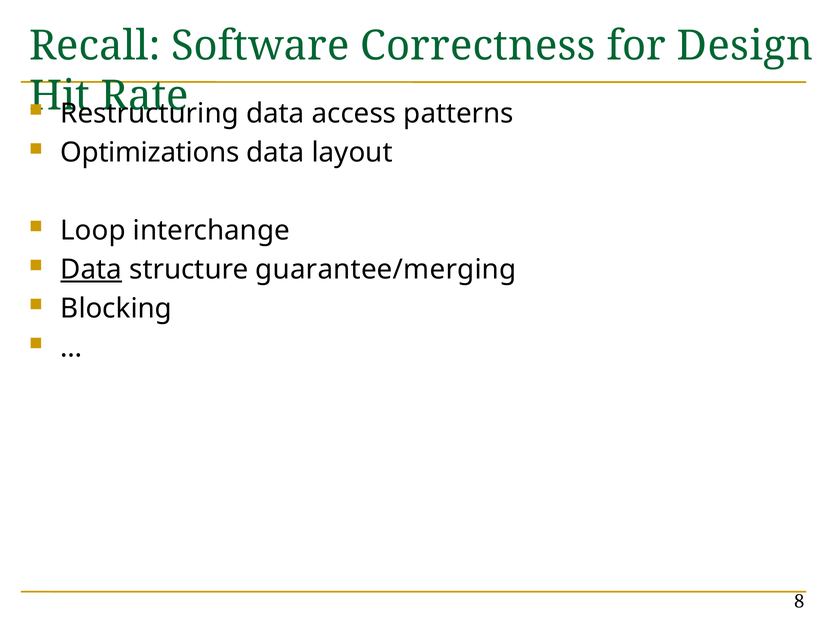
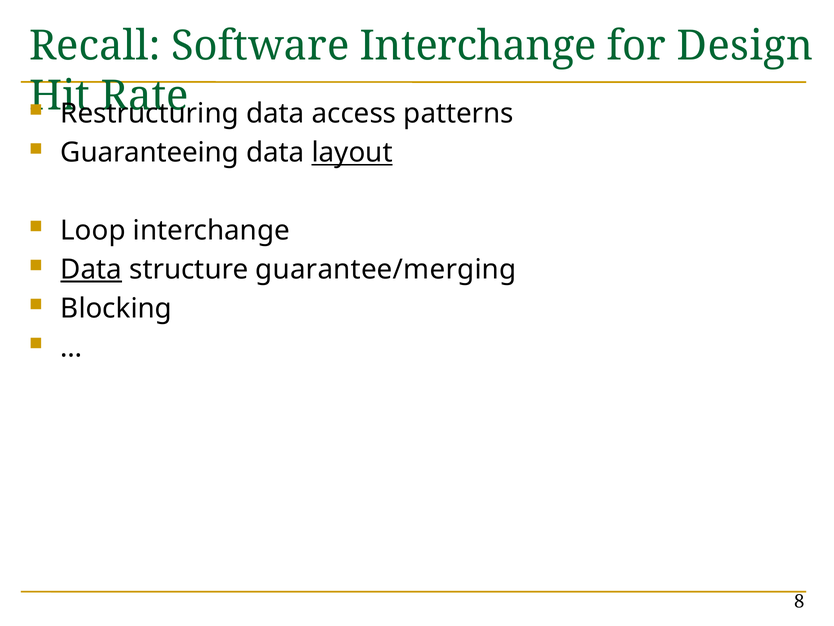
Software Correctness: Correctness -> Interchange
Optimizations: Optimizations -> Guaranteeing
layout underline: none -> present
